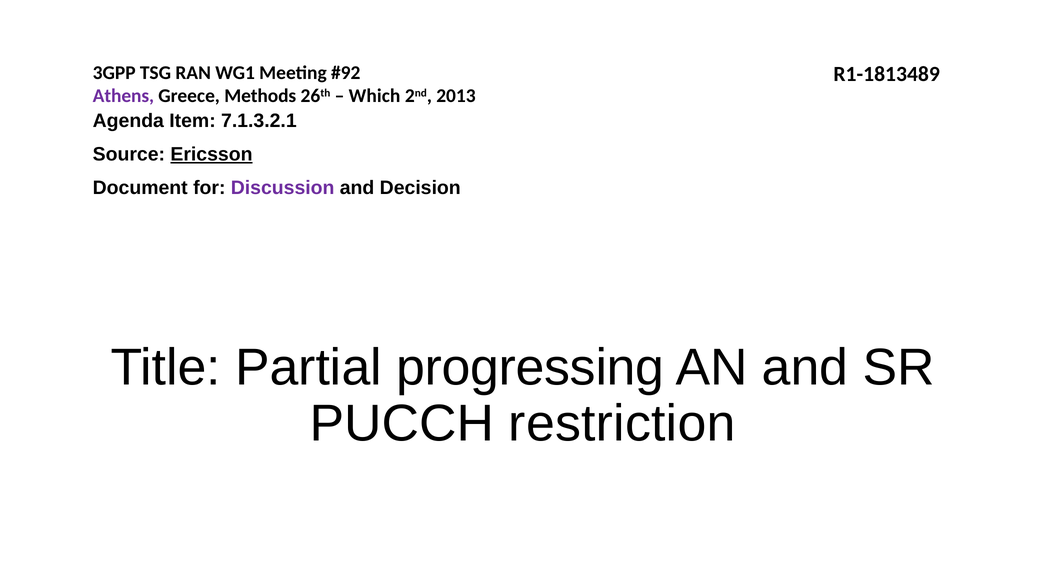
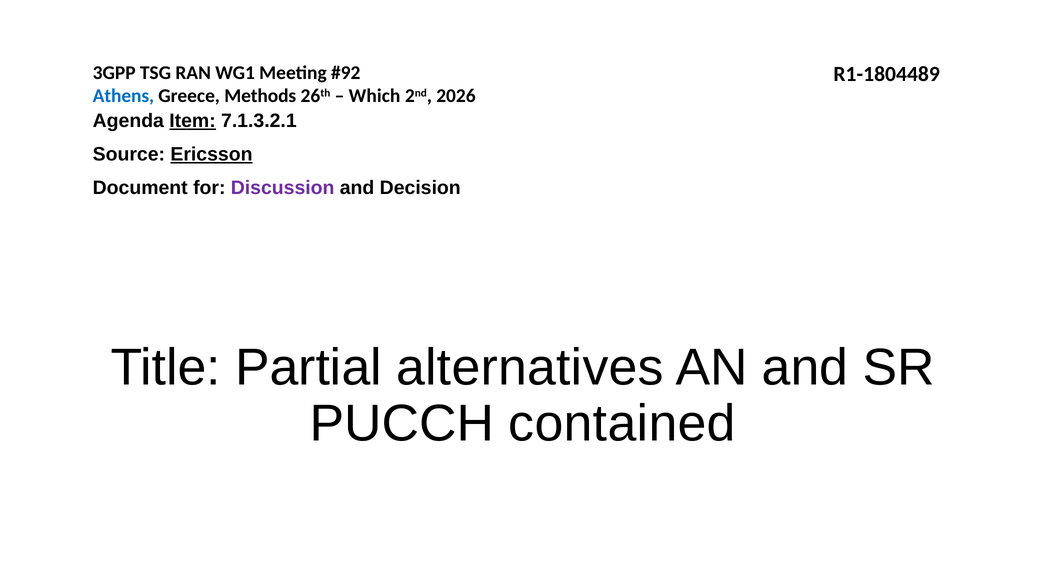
R1-1813489: R1-1813489 -> R1-1804489
Athens colour: purple -> blue
2013: 2013 -> 2026
Item underline: none -> present
progressing: progressing -> alternatives
restriction: restriction -> contained
